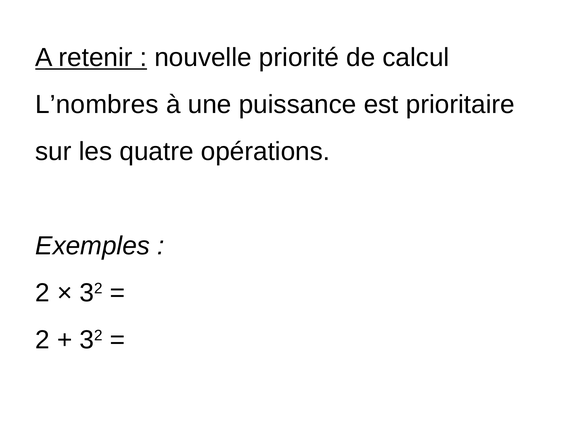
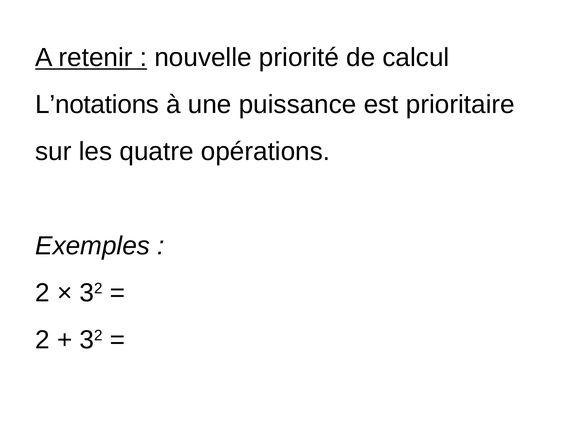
L’nombres: L’nombres -> L’notations
